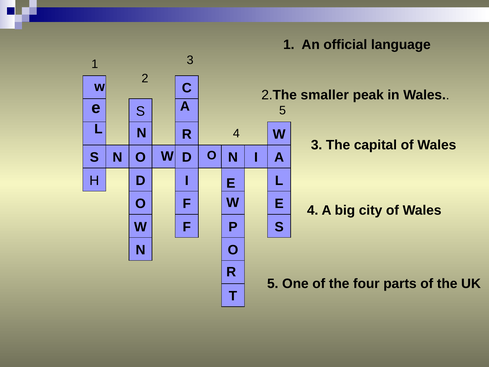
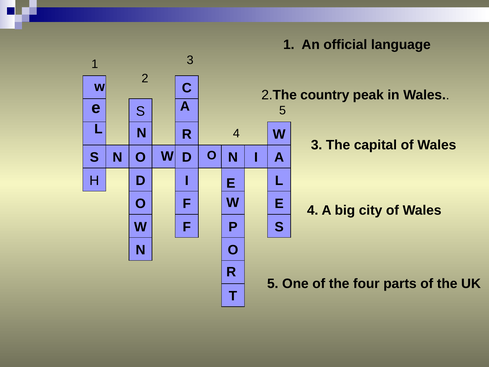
smaller: smaller -> country
